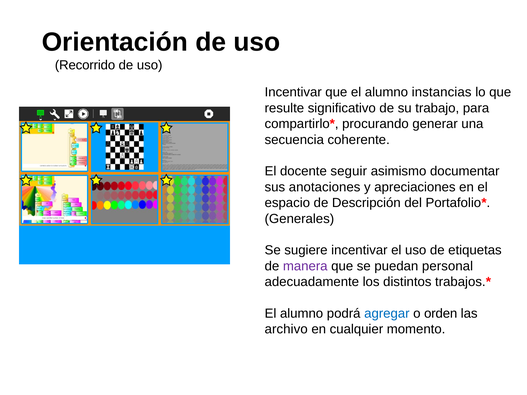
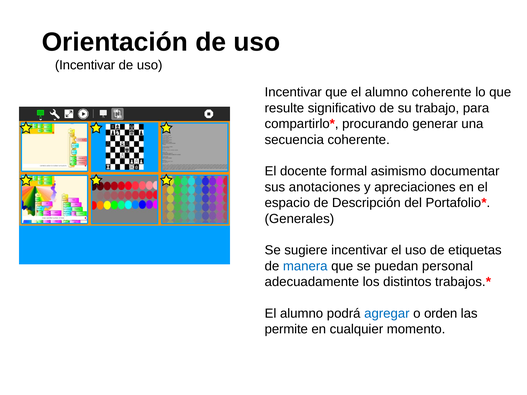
Recorrido at (85, 65): Recorrido -> Incentivar
alumno instancias: instancias -> coherente
seguir: seguir -> formal
manera colour: purple -> blue
archivo: archivo -> permite
